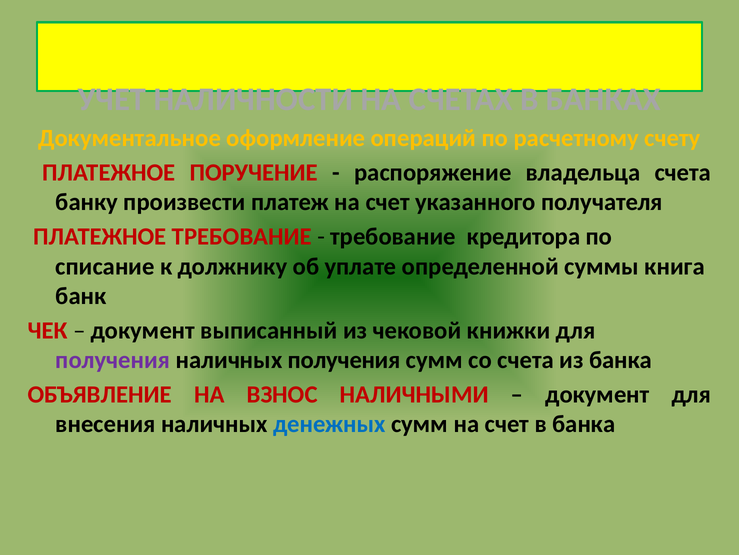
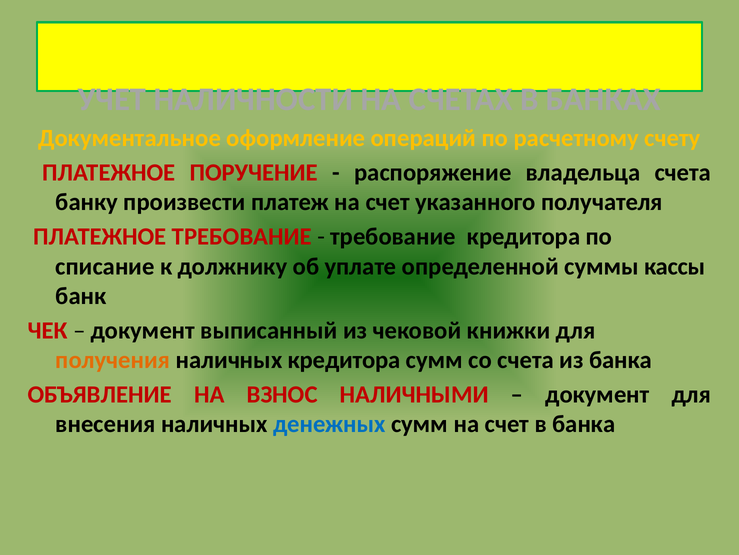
книга: книга -> кассы
получения at (113, 360) colour: purple -> orange
наличных получения: получения -> кредитора
